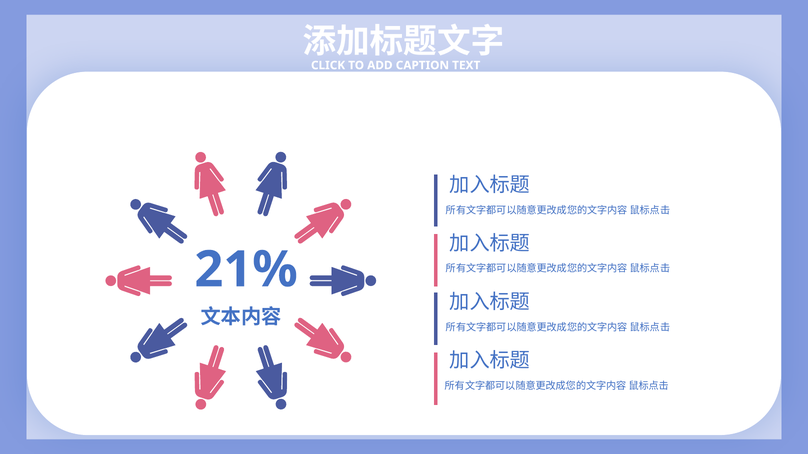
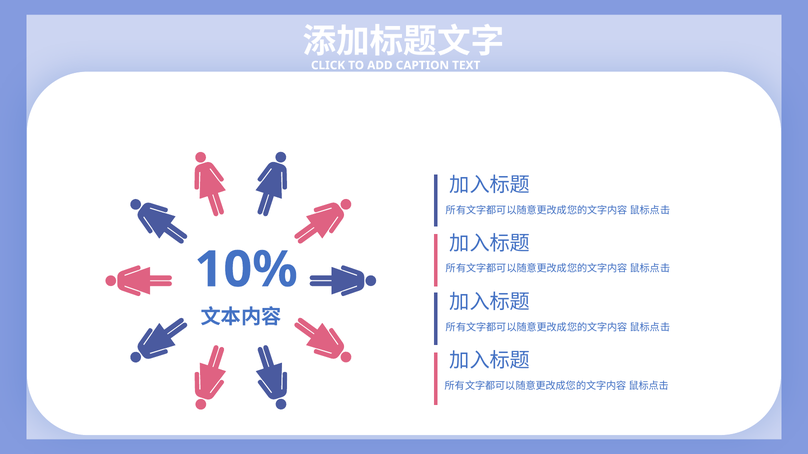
21%: 21% -> 10%
